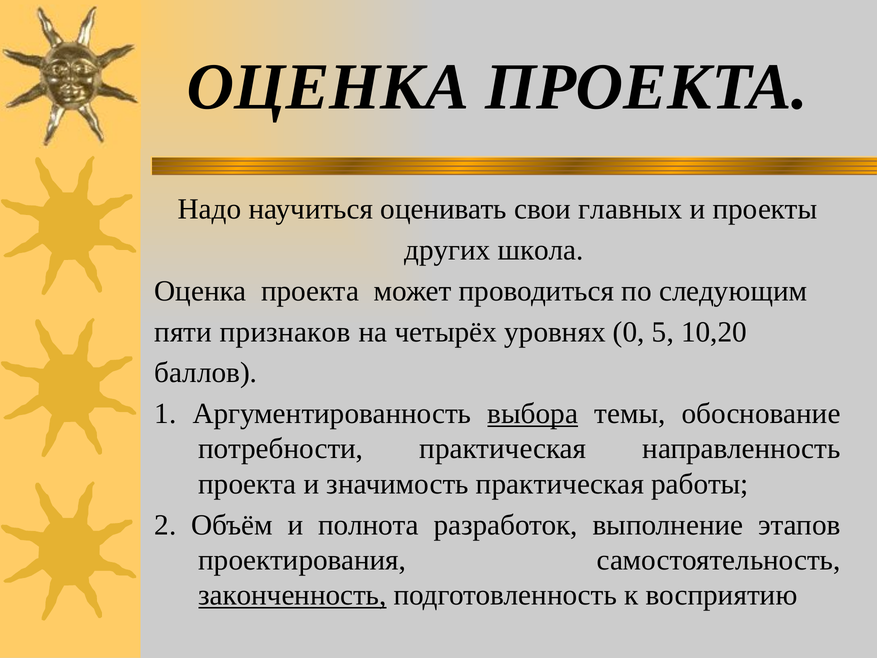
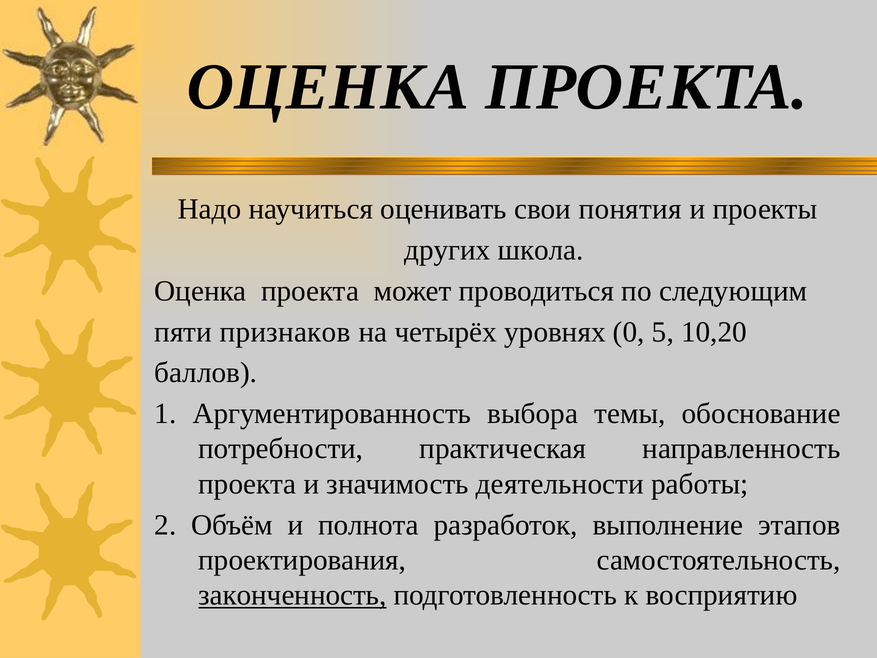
главных: главных -> понятия
выбора underline: present -> none
значимость практическая: практическая -> деятельности
